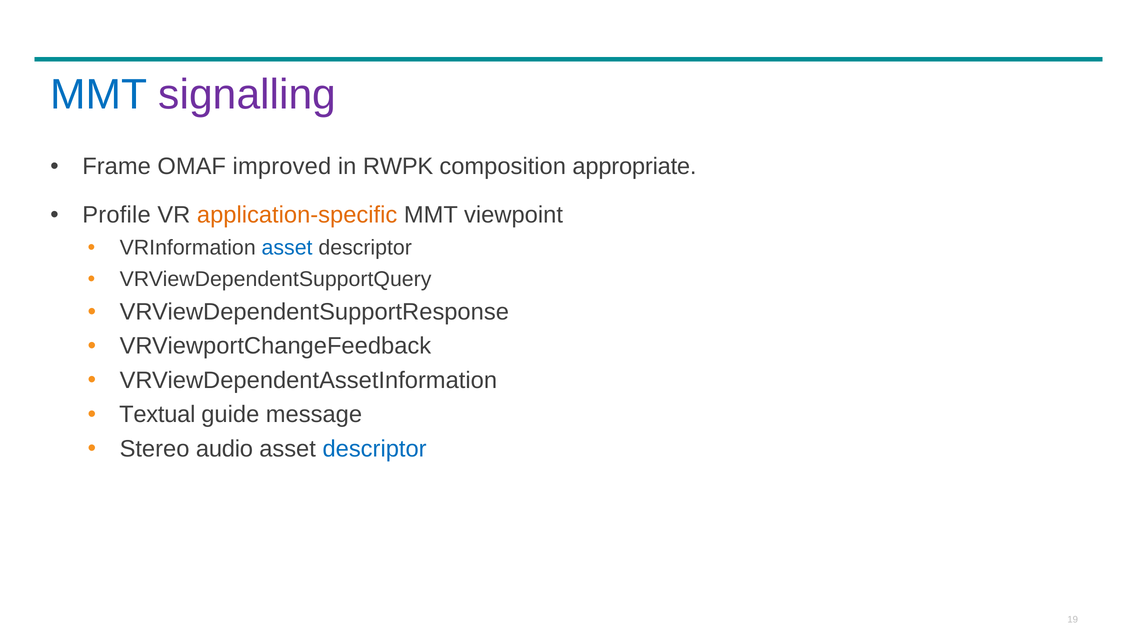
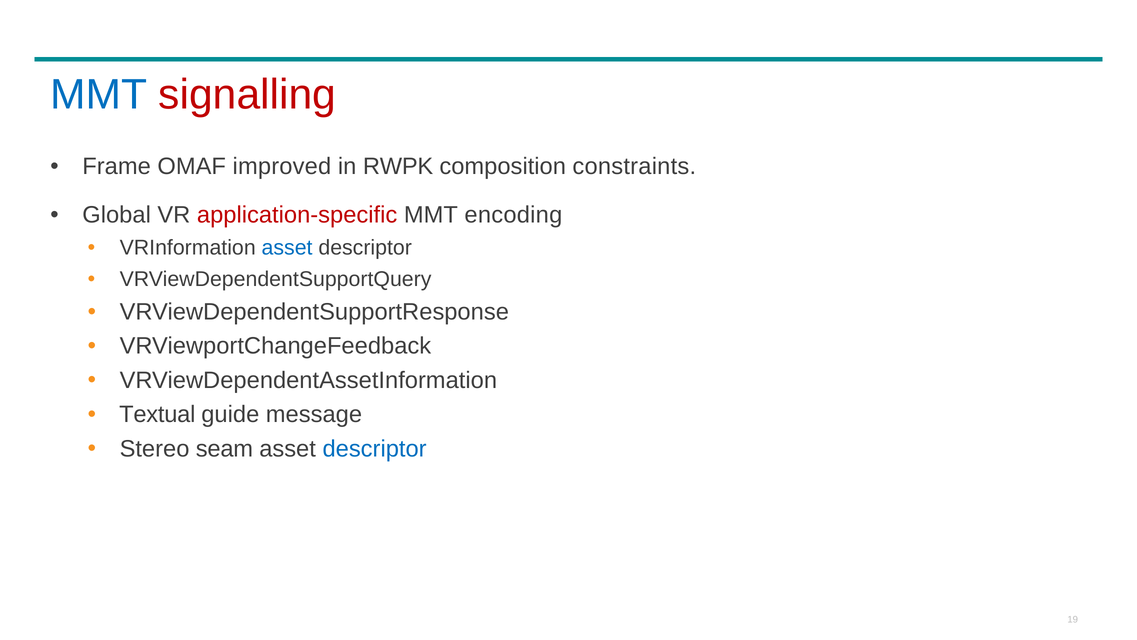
signalling colour: purple -> red
appropriate: appropriate -> constraints
Profile: Profile -> Global
application-specific colour: orange -> red
viewpoint: viewpoint -> encoding
audio: audio -> seam
